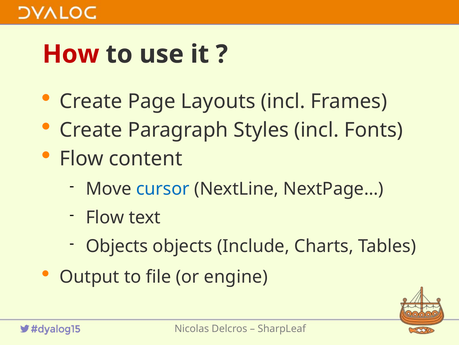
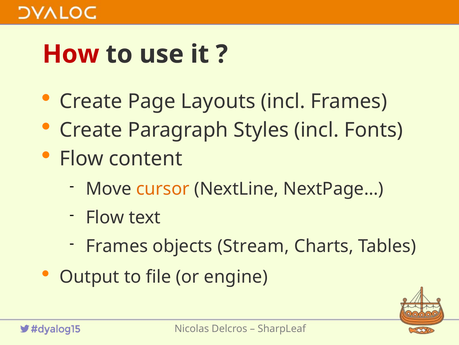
cursor colour: blue -> orange
Objects at (117, 246): Objects -> Frames
Include: Include -> Stream
